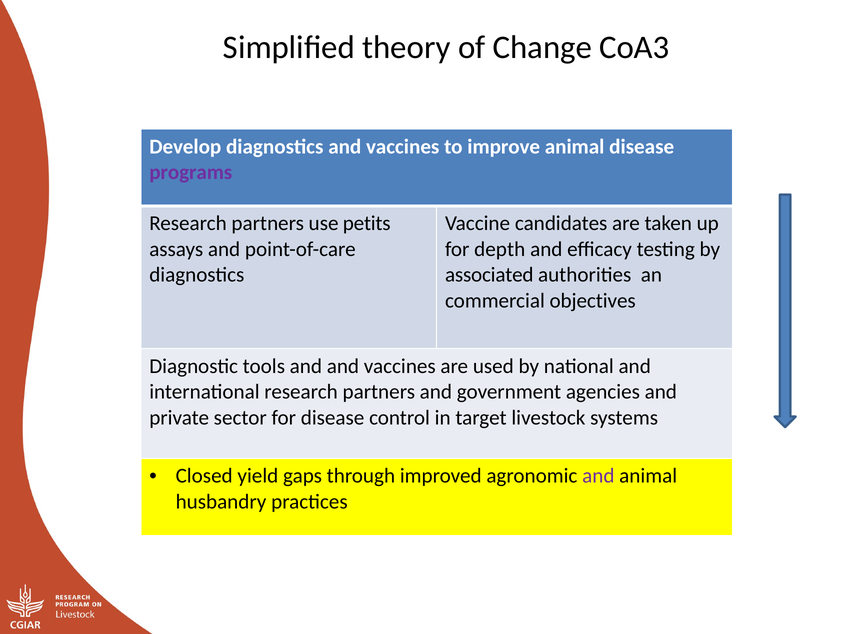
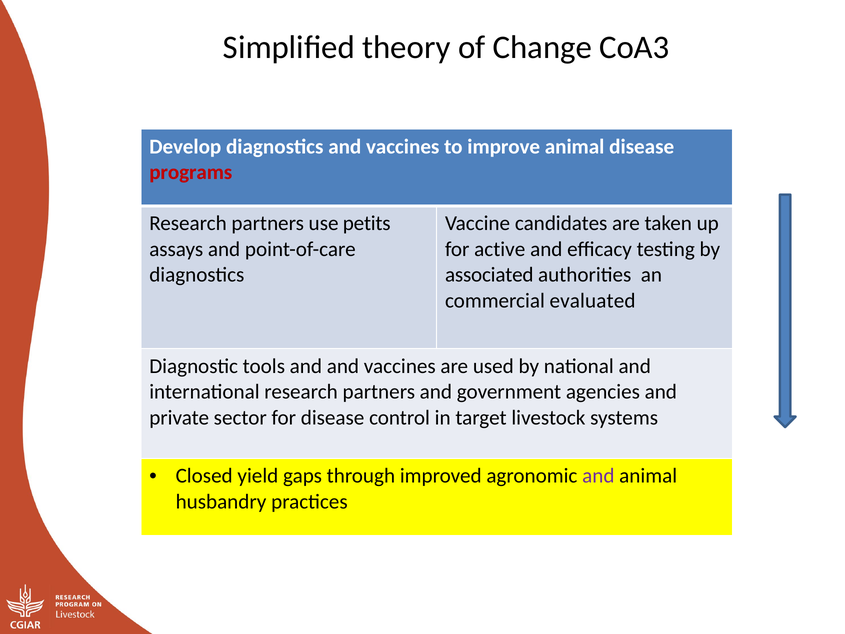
programs colour: purple -> red
depth: depth -> active
objectives: objectives -> evaluated
